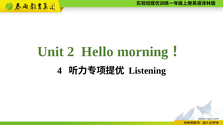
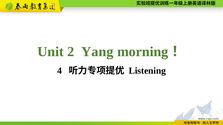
Hello: Hello -> Yang
